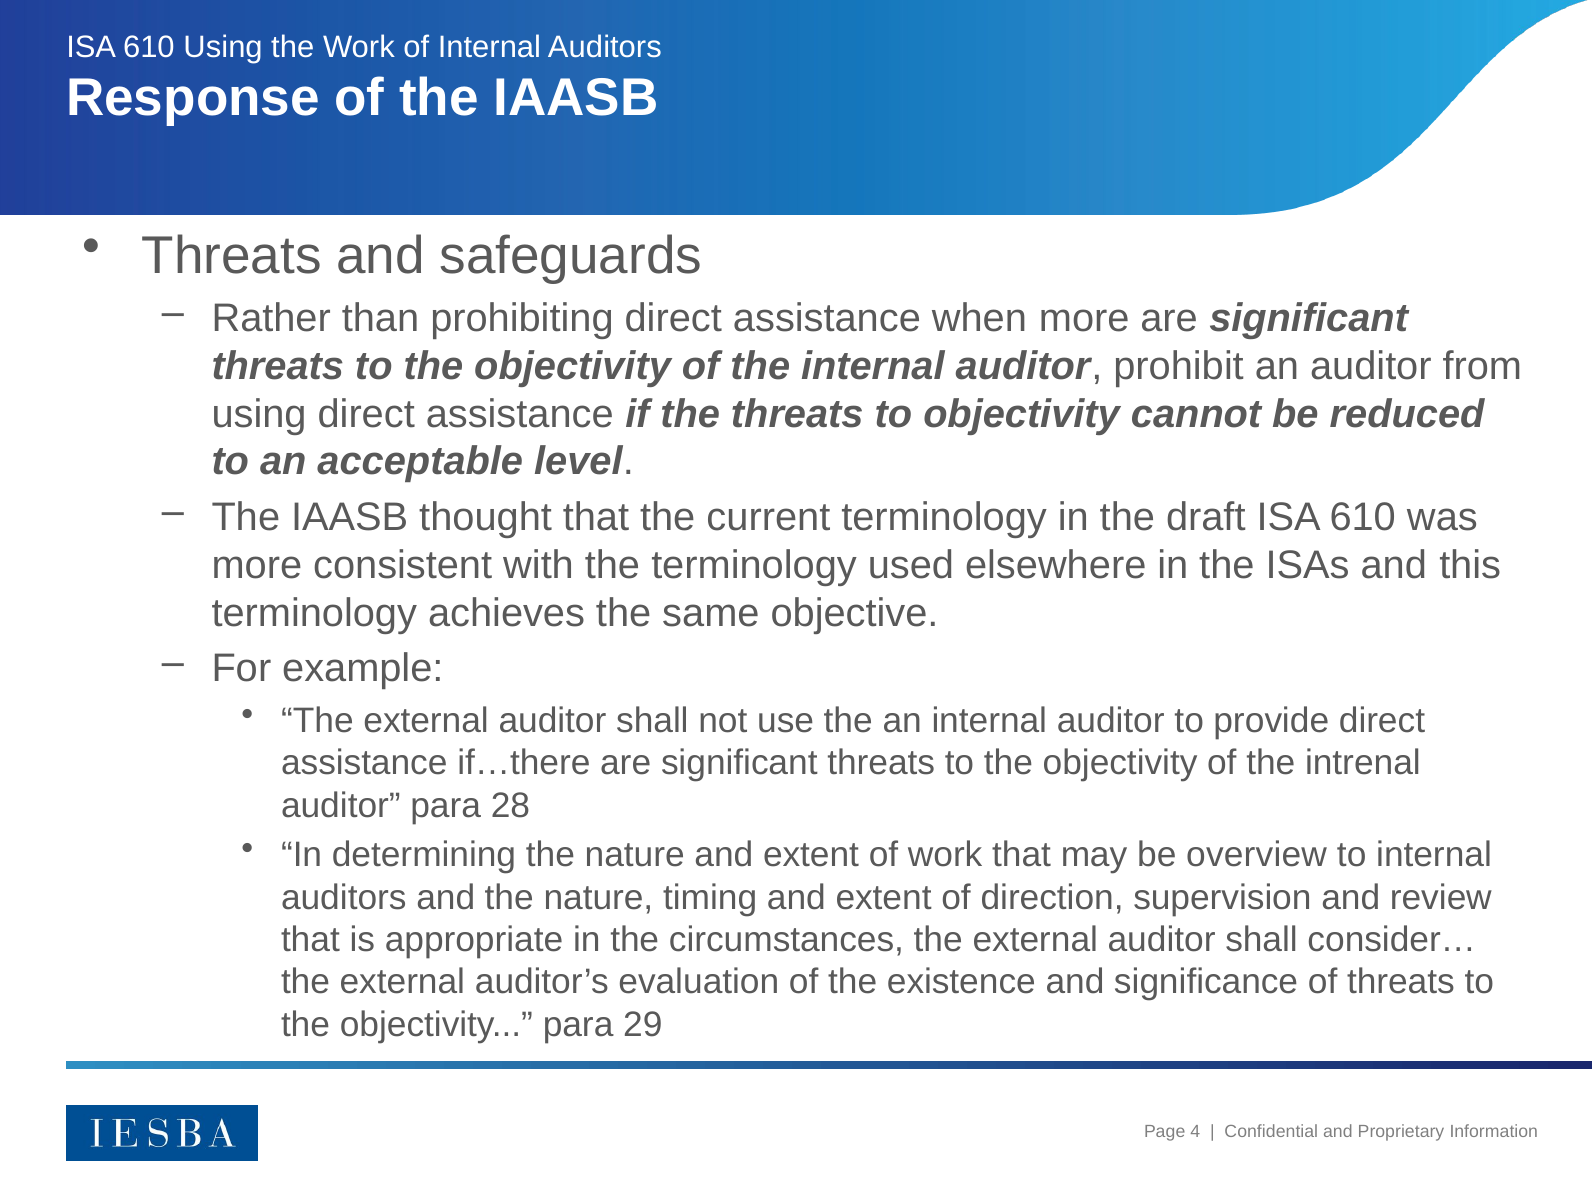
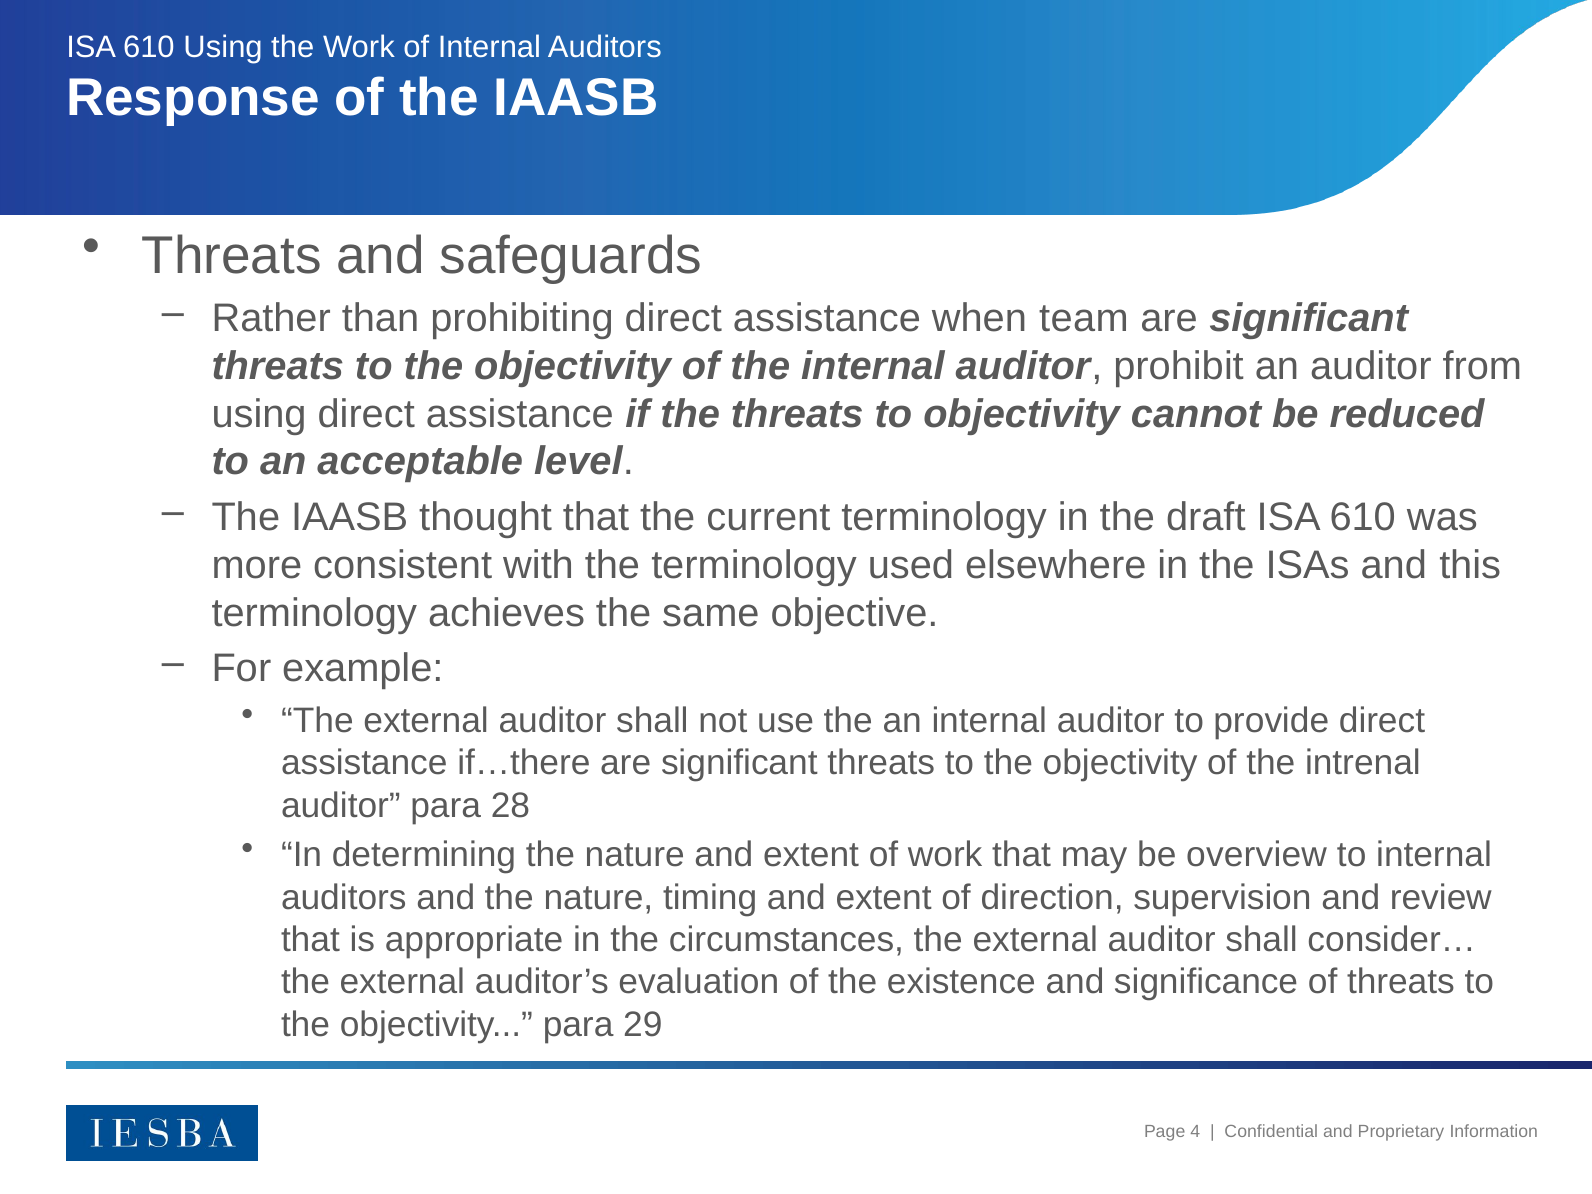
when more: more -> team
